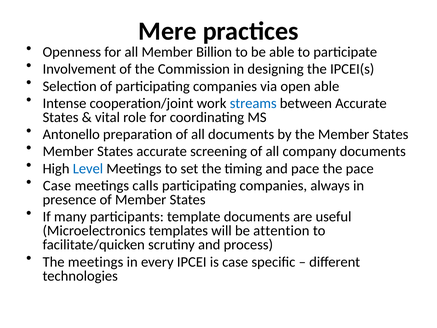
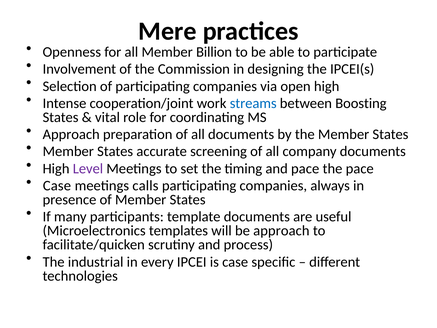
open able: able -> high
between Accurate: Accurate -> Boosting
Antonello at (71, 134): Antonello -> Approach
Level colour: blue -> purple
be attention: attention -> approach
The meetings: meetings -> industrial
